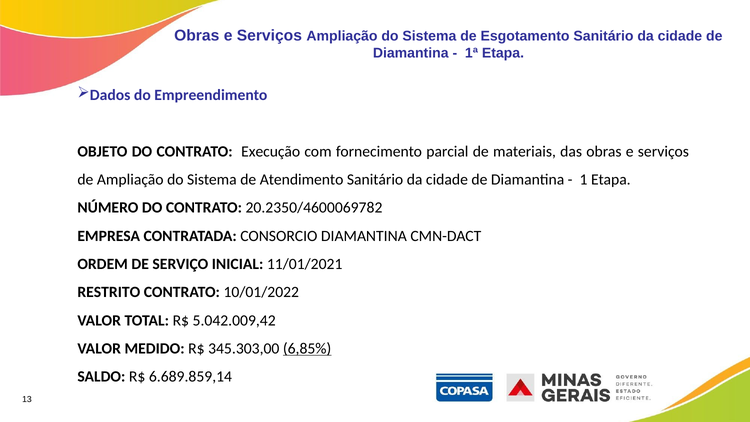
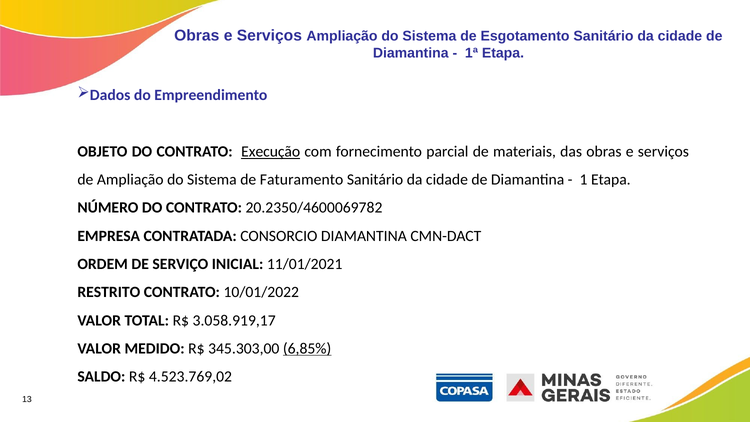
Execução underline: none -> present
Atendimento: Atendimento -> Faturamento
5.042.009,42: 5.042.009,42 -> 3.058.919,17
6.689.859,14: 6.689.859,14 -> 4.523.769,02
